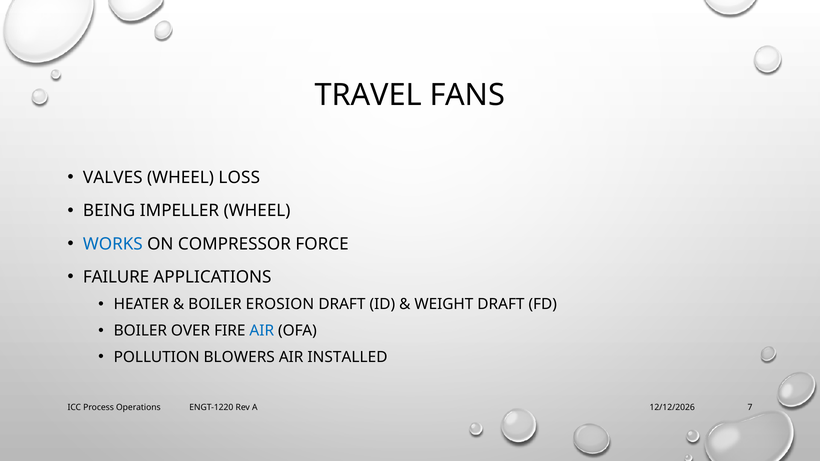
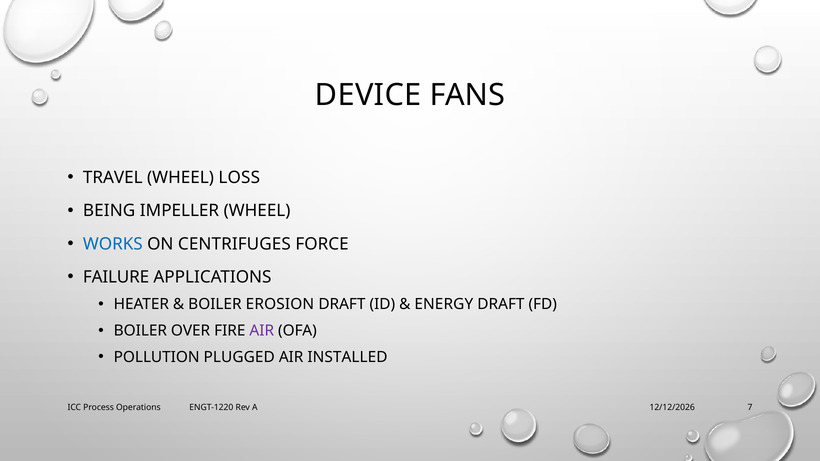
TRAVEL: TRAVEL -> DEVICE
VALVES: VALVES -> TRAVEL
COMPRESSOR: COMPRESSOR -> CENTRIFUGES
WEIGHT: WEIGHT -> ENERGY
AIR at (262, 331) colour: blue -> purple
BLOWERS: BLOWERS -> PLUGGED
